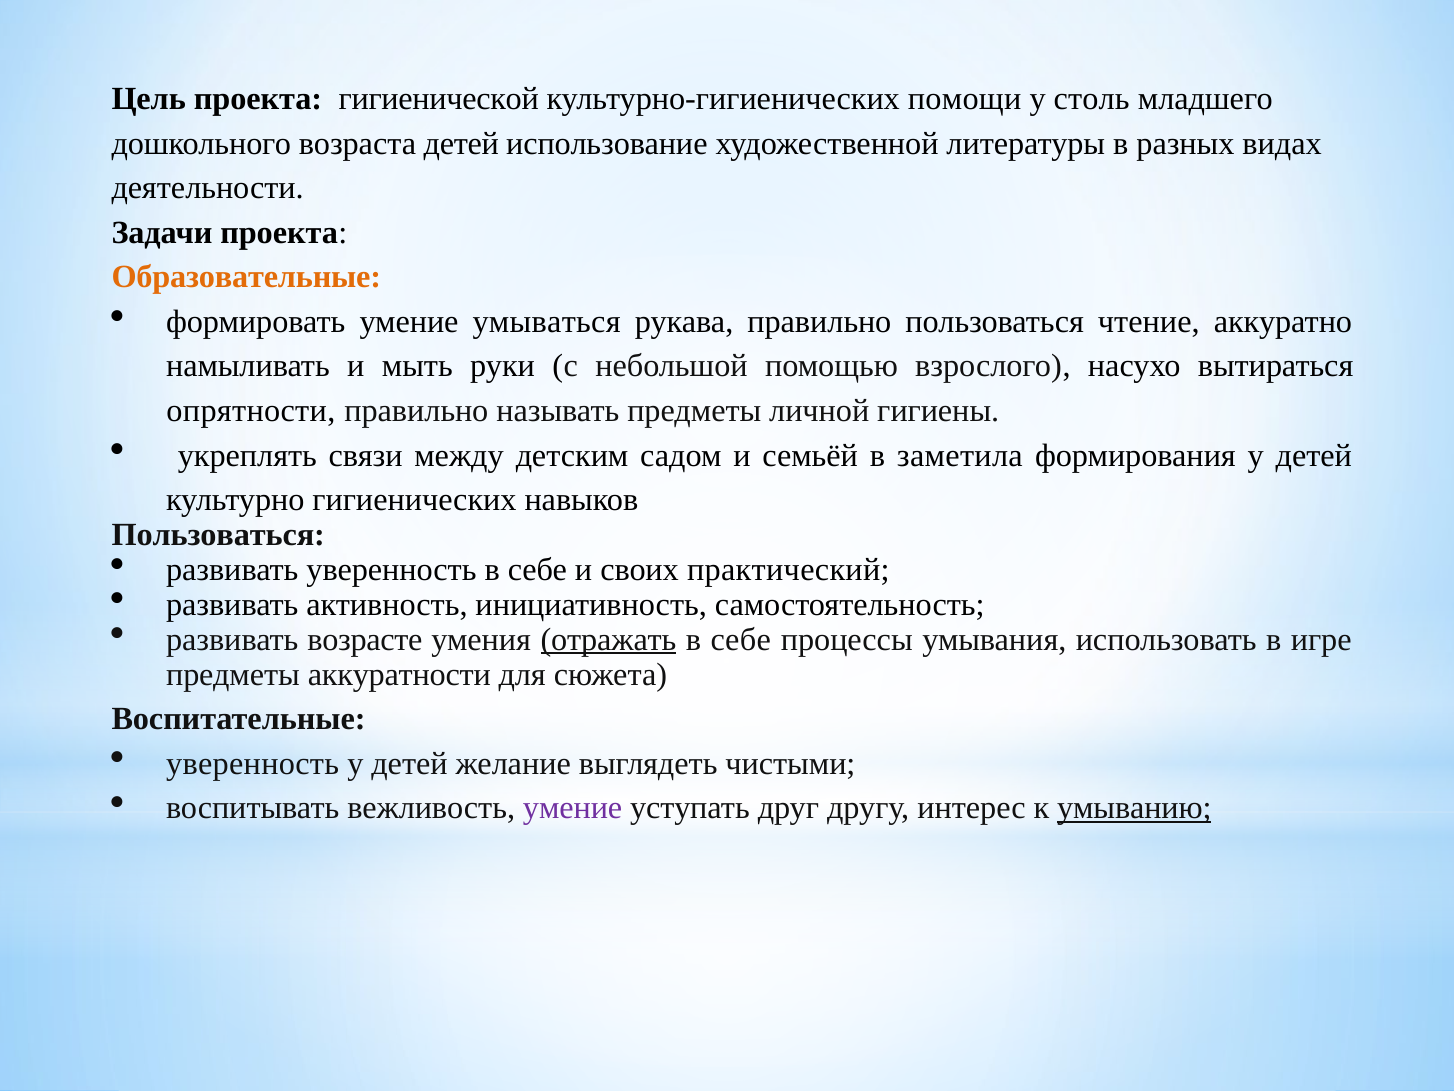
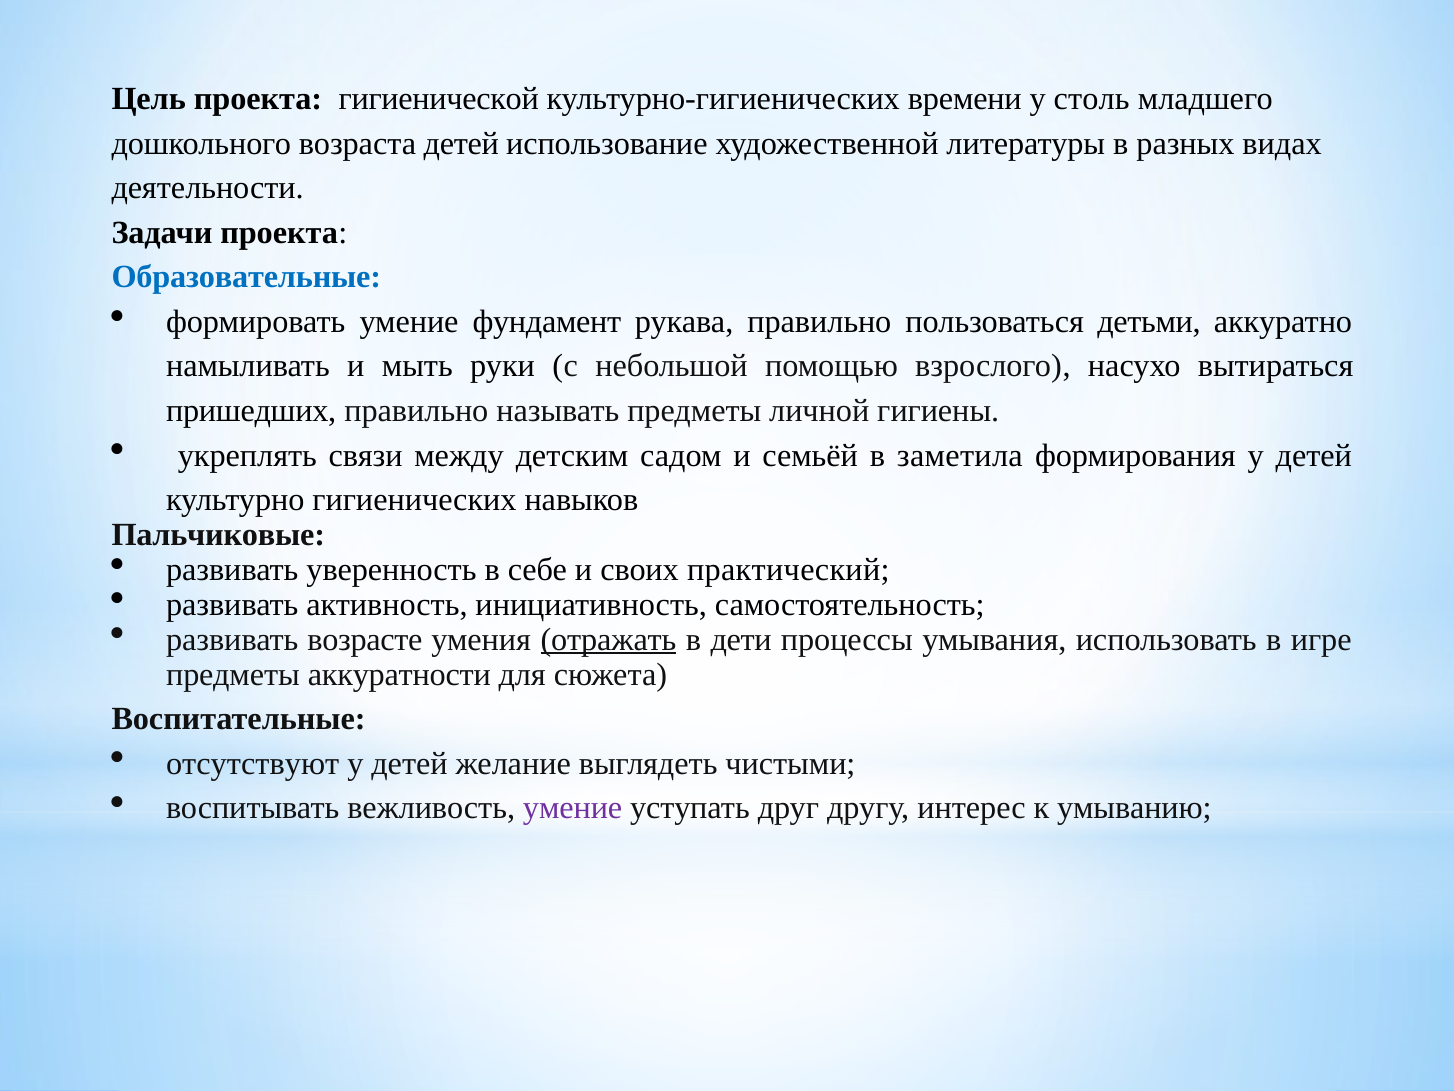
помощи: помощи -> времени
Образовательные colour: orange -> blue
умываться: умываться -> фундамент
чтение: чтение -> детьми
опрятности: опрятности -> пришедших
Пользоваться at (218, 535): Пользоваться -> Пальчиковые
себе at (741, 639): себе -> дети
уверенность at (253, 763): уверенность -> отсутствуют
умыванию underline: present -> none
